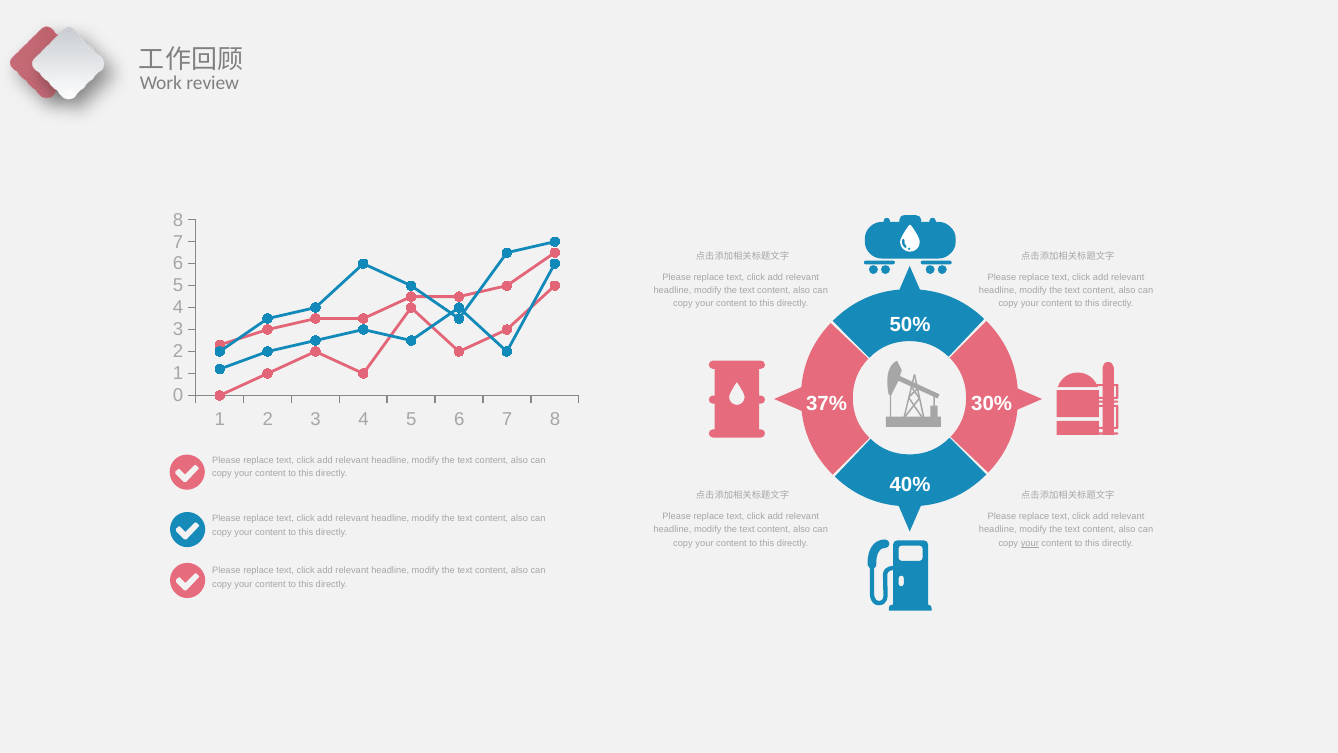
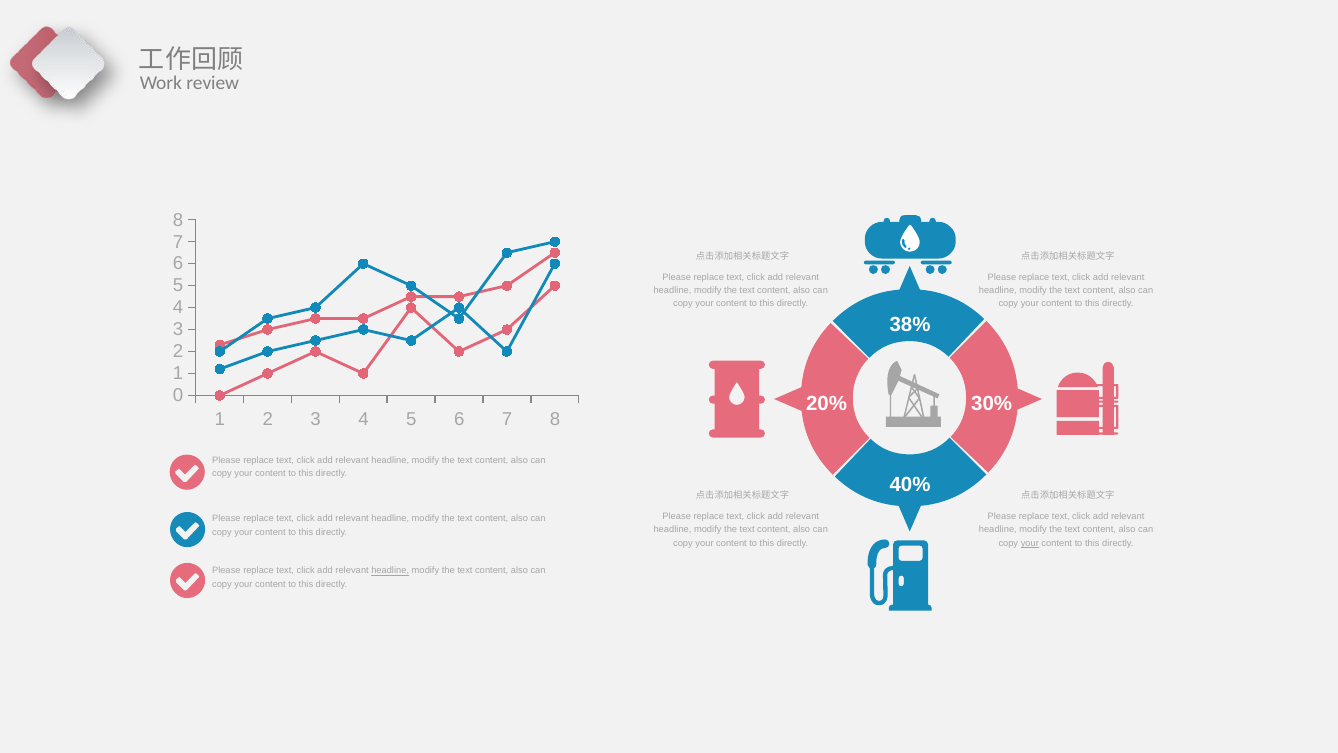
50%: 50% -> 38%
37%: 37% -> 20%
headline at (390, 571) underline: none -> present
